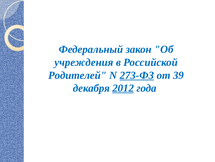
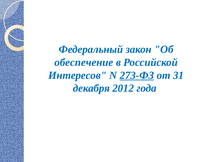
учреждения: учреждения -> обеспечение
Родителей: Родителей -> Интересов
39: 39 -> 31
2012 underline: present -> none
